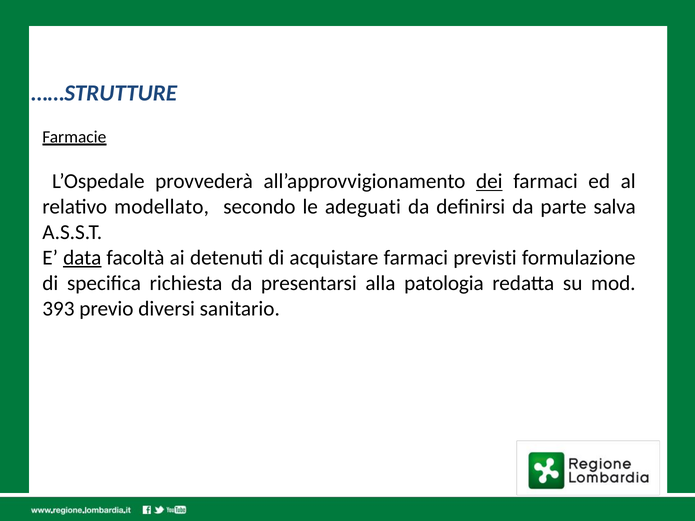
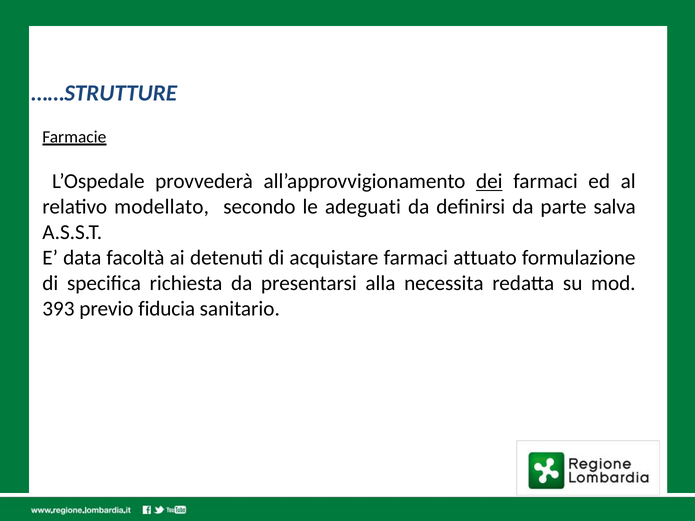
data underline: present -> none
previsti: previsti -> attuato
patologia: patologia -> necessita
diversi: diversi -> fiducia
